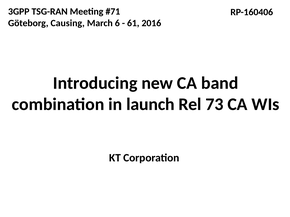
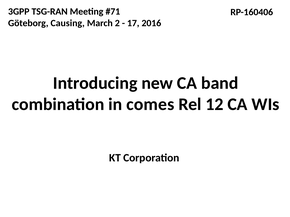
6: 6 -> 2
61: 61 -> 17
launch: launch -> comes
73: 73 -> 12
